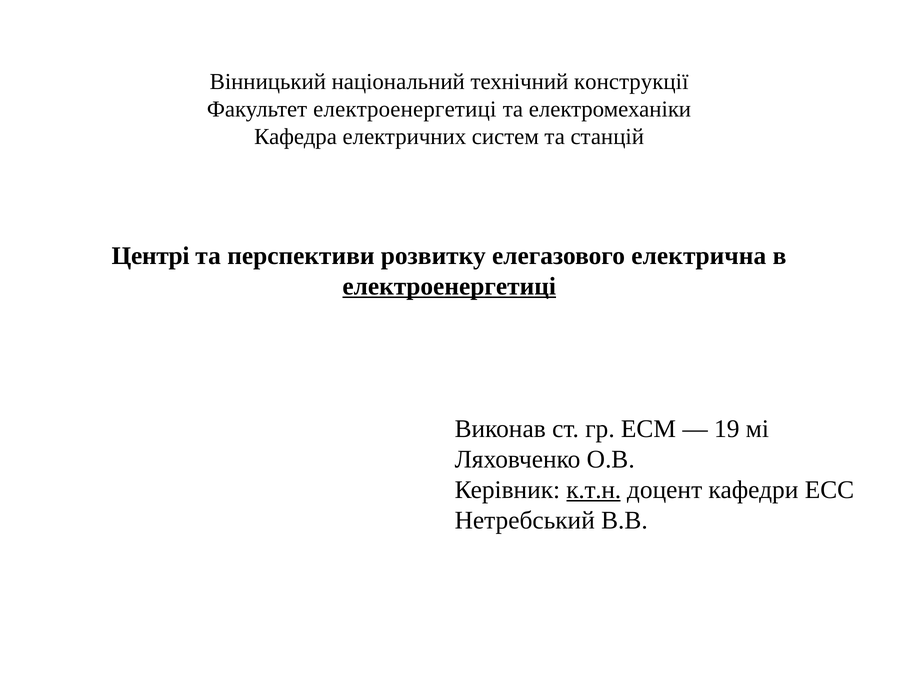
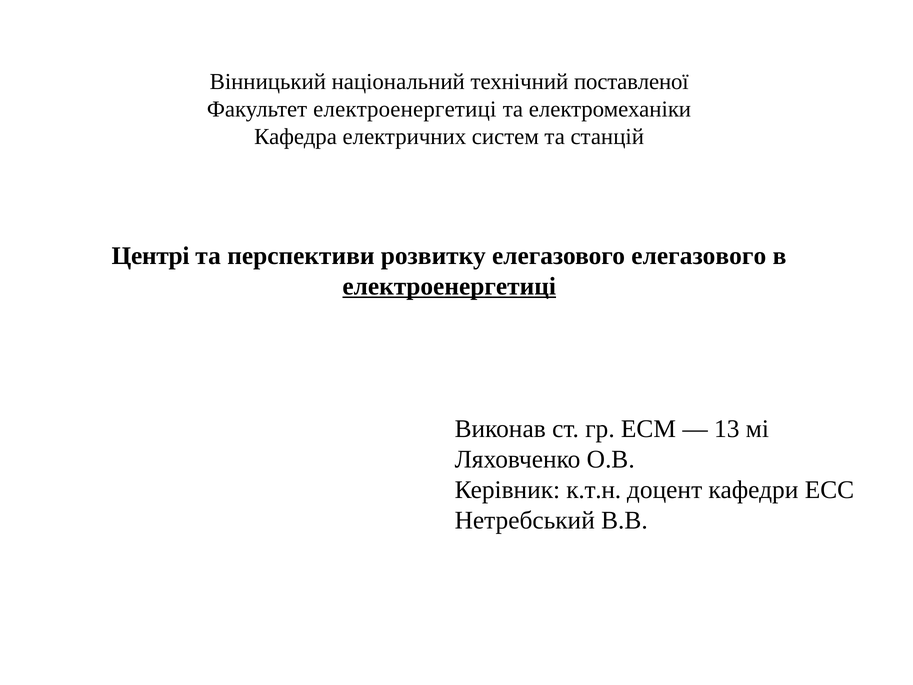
конструкції: конструкції -> поставленої
елегазового електрична: електрична -> елегазового
19: 19 -> 13
к.т.н underline: present -> none
